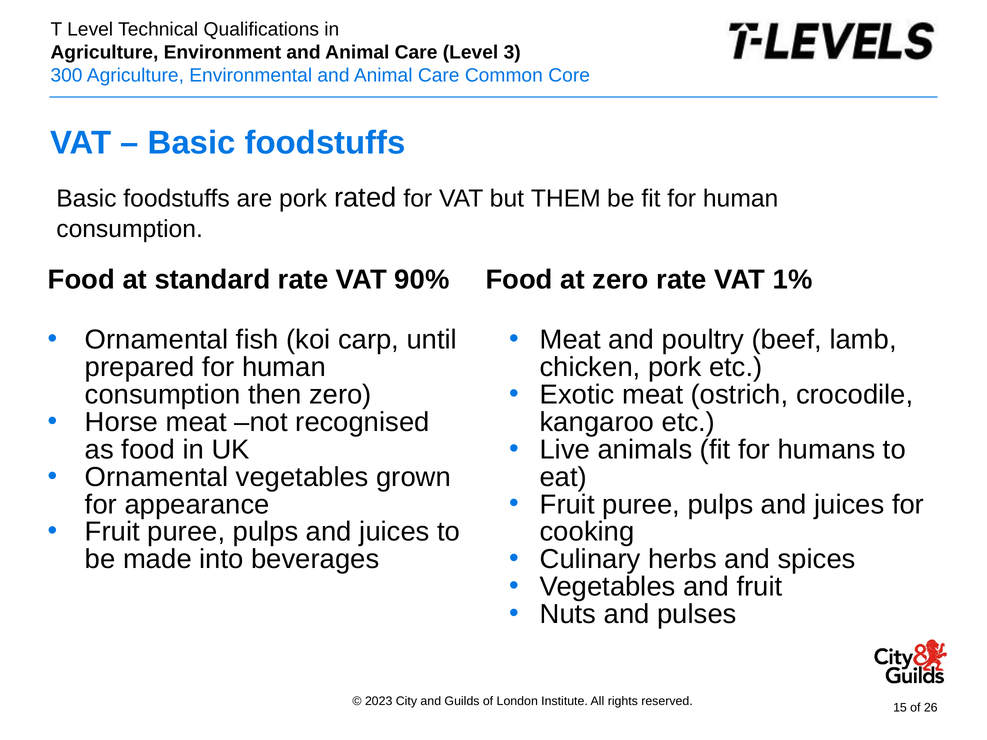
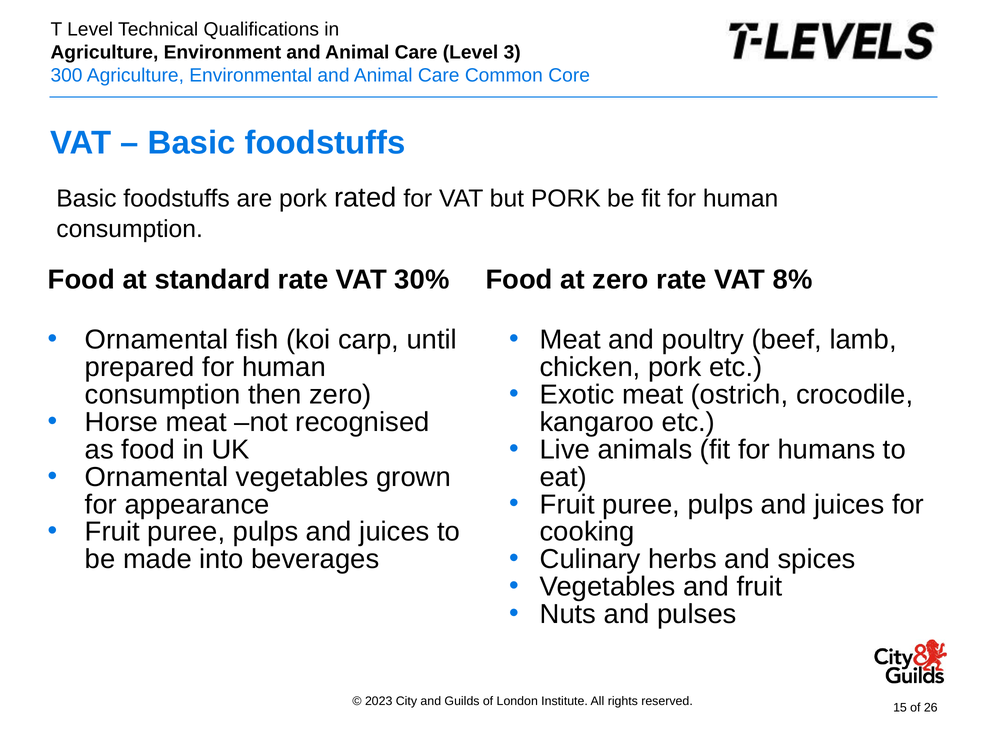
but THEM: THEM -> PORK
90%: 90% -> 30%
1%: 1% -> 8%
